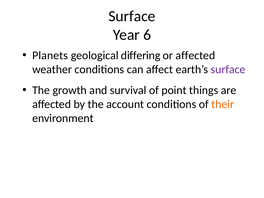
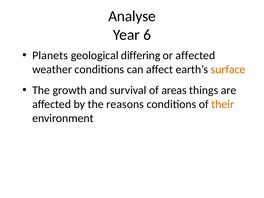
Surface at (132, 16): Surface -> Analyse
surface at (228, 69) colour: purple -> orange
point: point -> areas
account: account -> reasons
